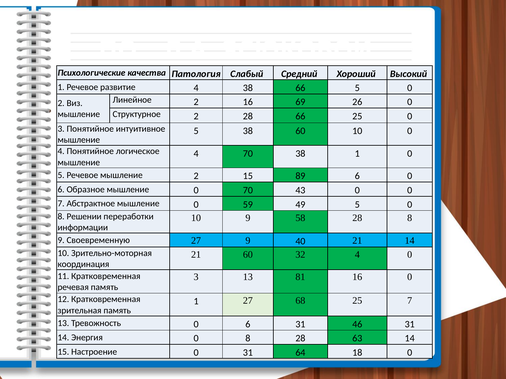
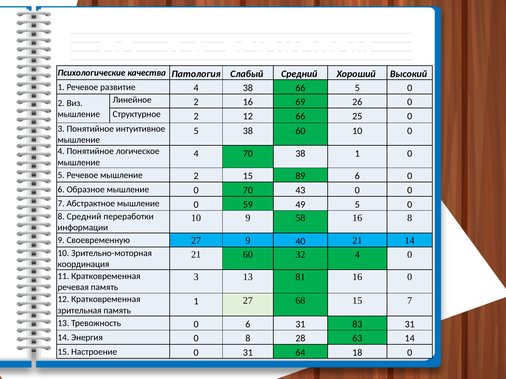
2 28: 28 -> 12
8 Решении: Решении -> Средний
58 28: 28 -> 16
68 25: 25 -> 15
46: 46 -> 83
